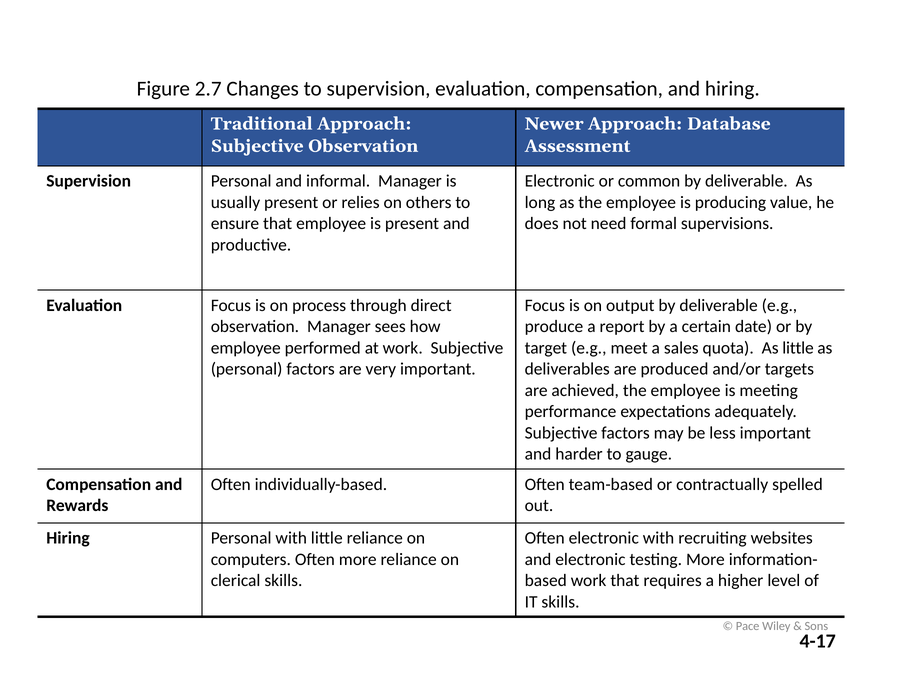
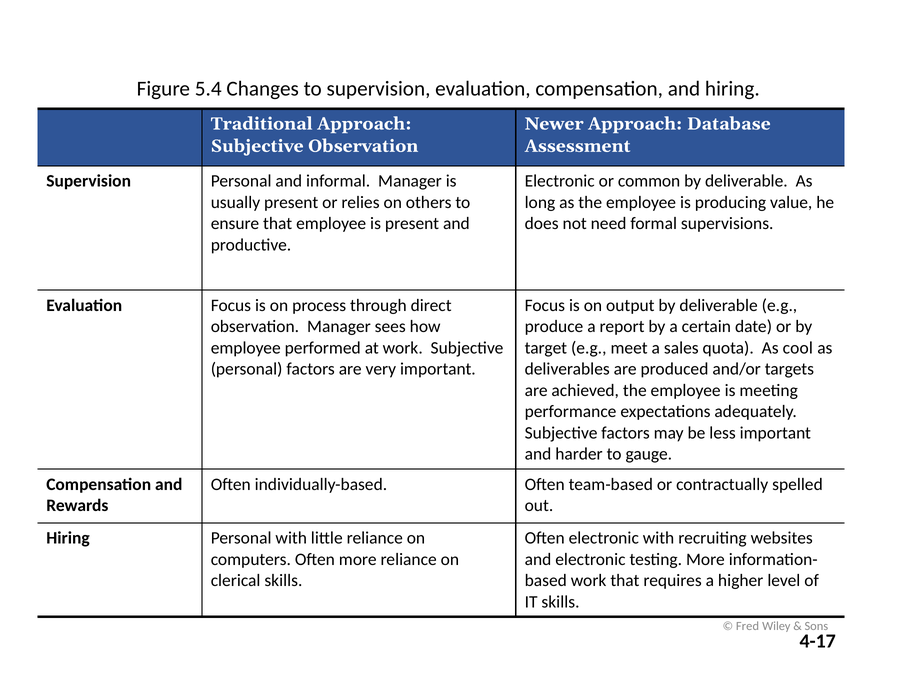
2.7: 2.7 -> 5.4
As little: little -> cool
Pace: Pace -> Fred
